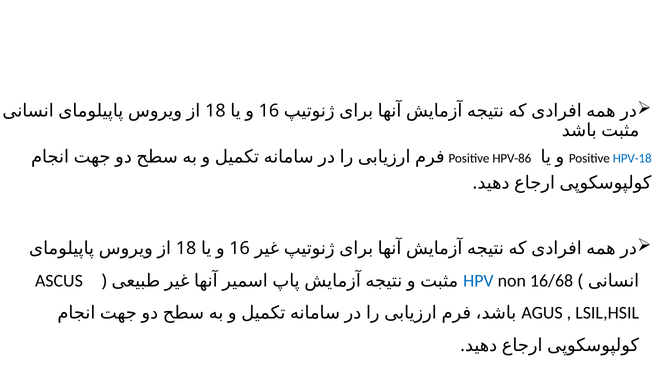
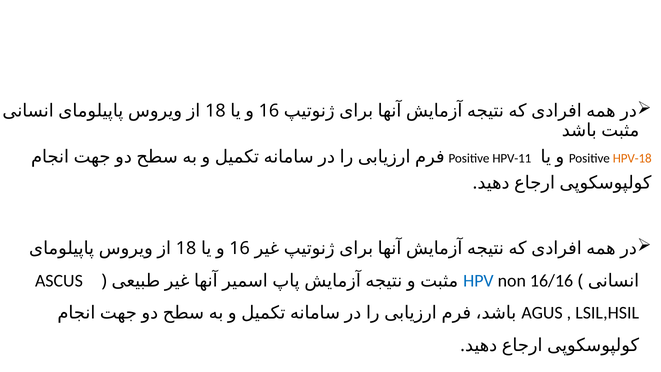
HPV-86: HPV-86 -> HPV-11
HPV-18 colour: blue -> orange
16/68: 16/68 -> 16/16
